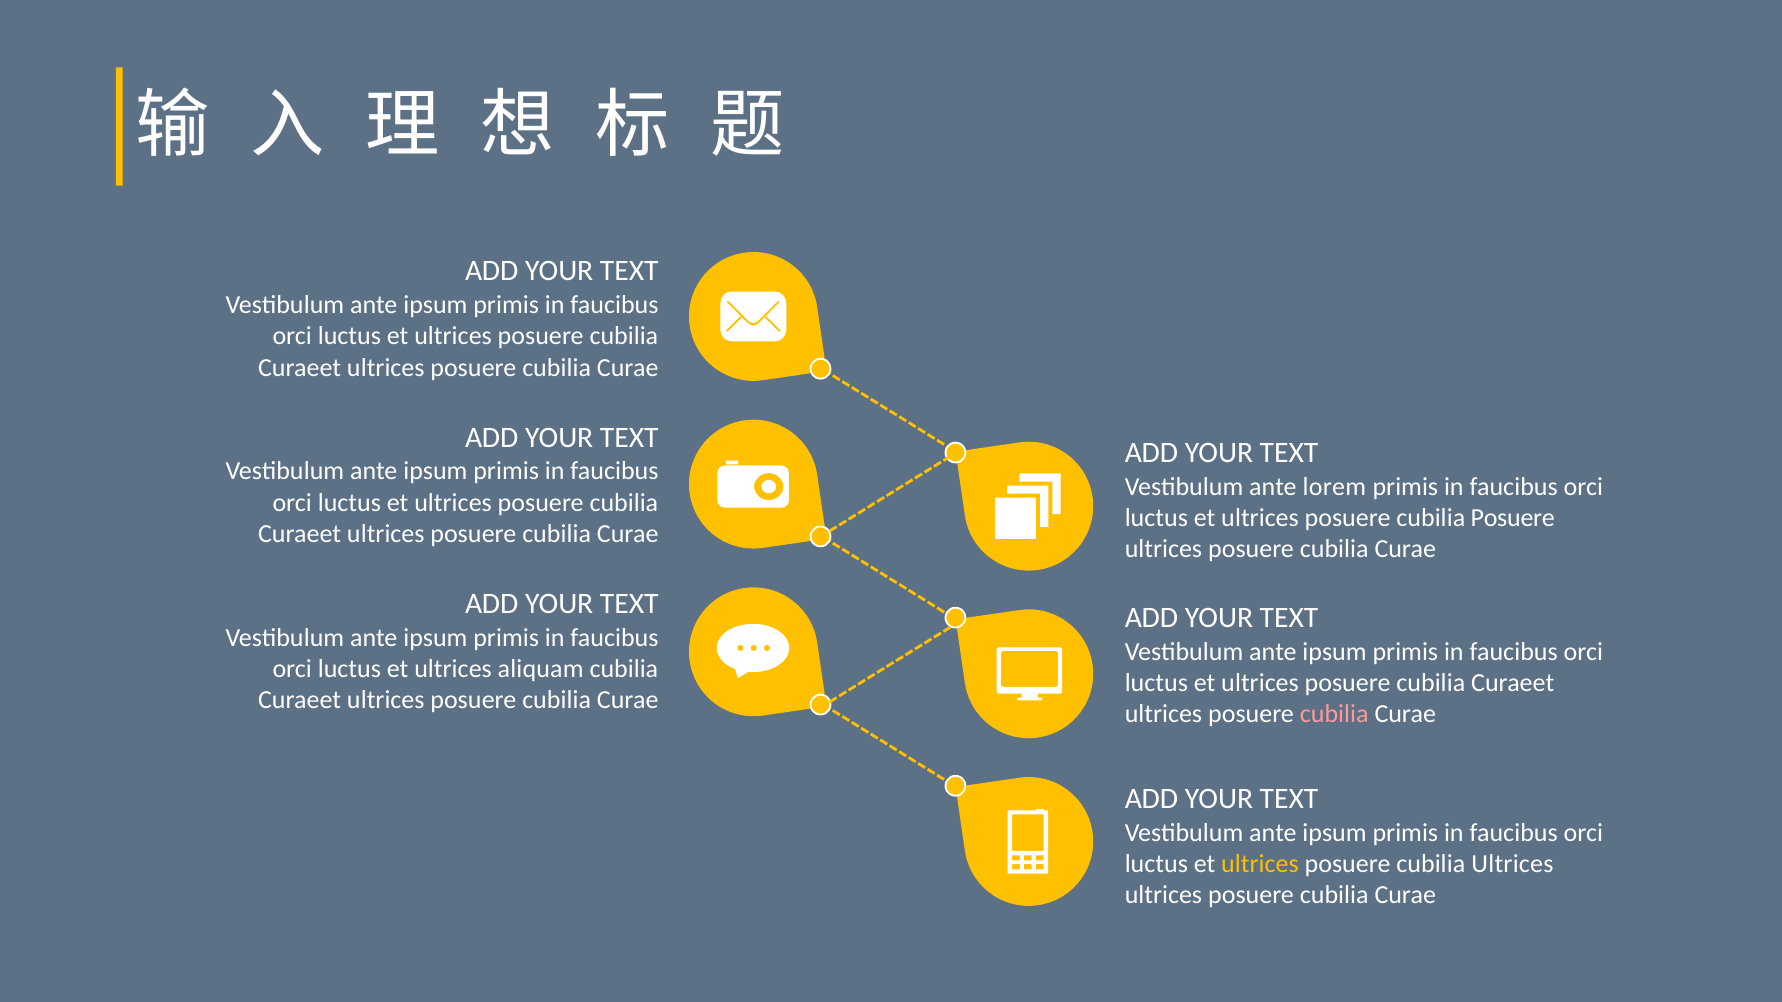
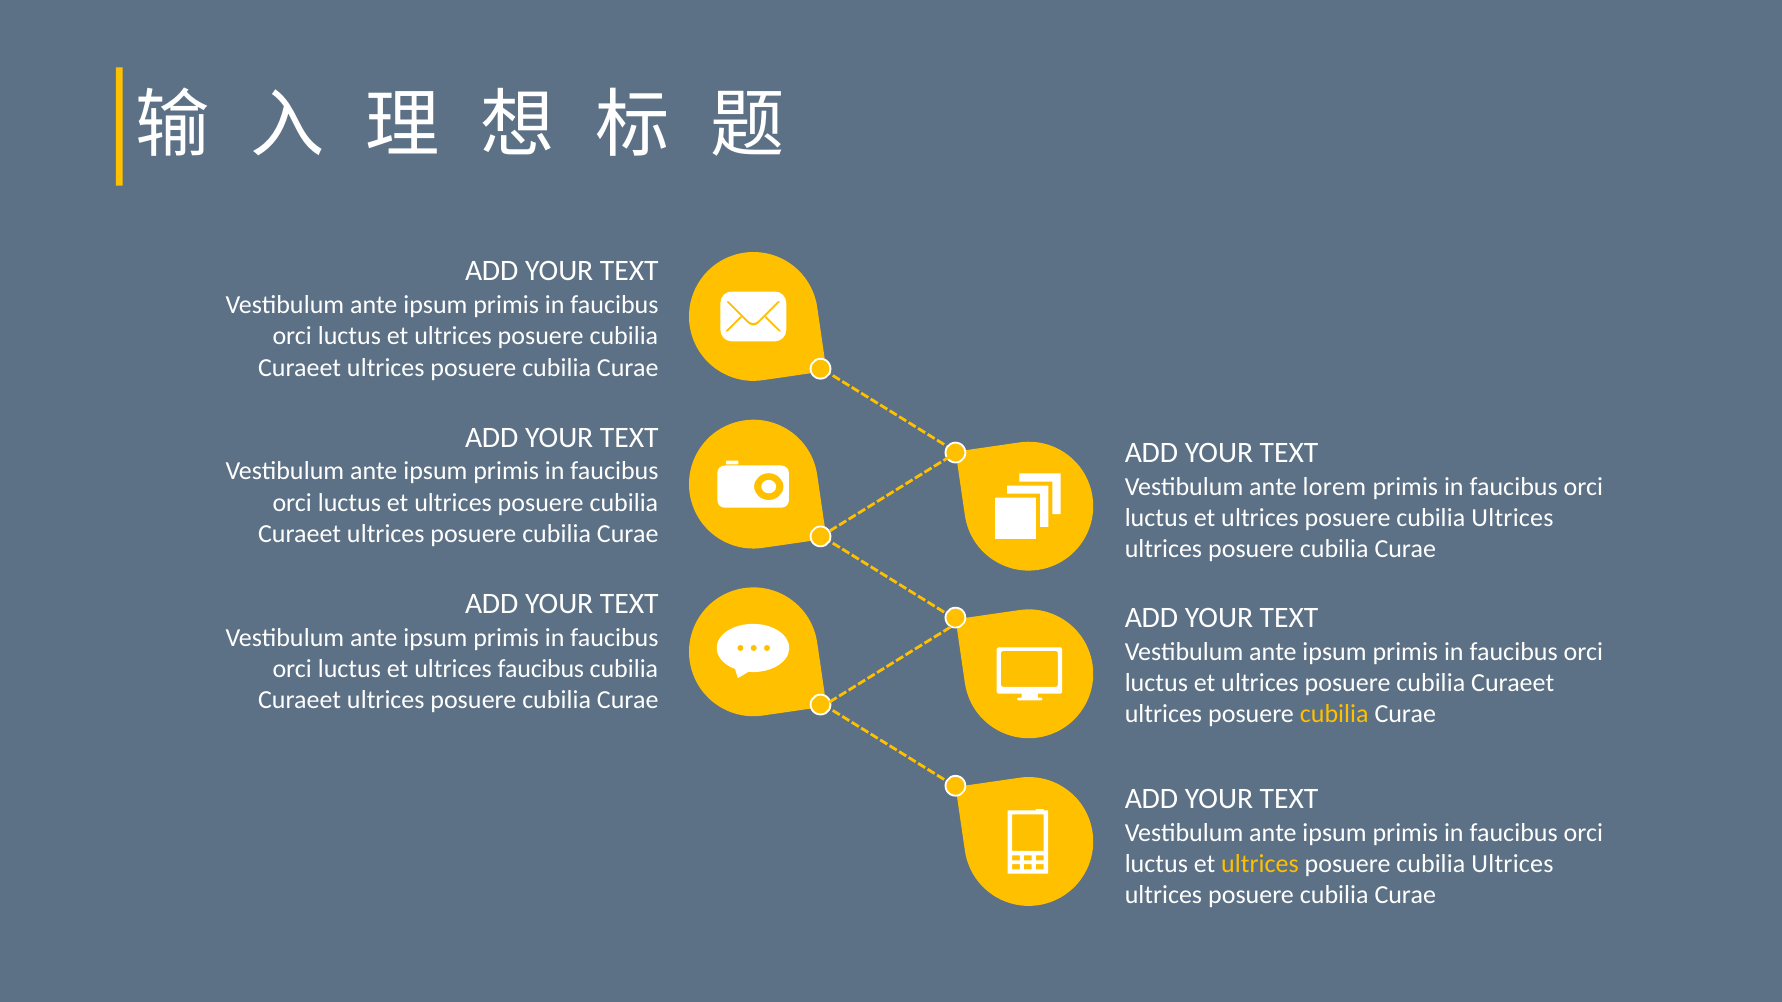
Posuere at (1513, 518): Posuere -> Ultrices
ultrices aliquam: aliquam -> faucibus
cubilia at (1334, 714) colour: pink -> yellow
